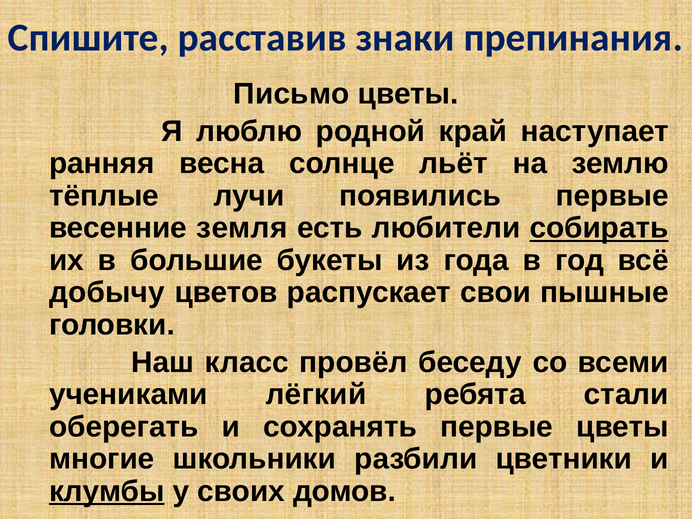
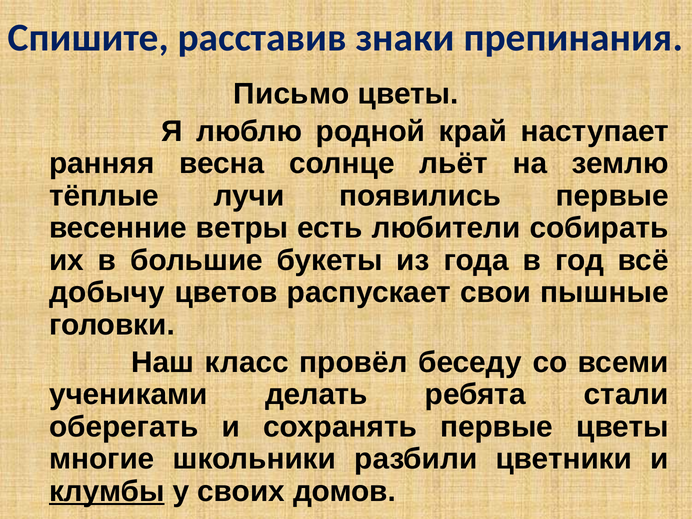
земля: земля -> ветры
собирать underline: present -> none
лёгкий: лёгкий -> делать
